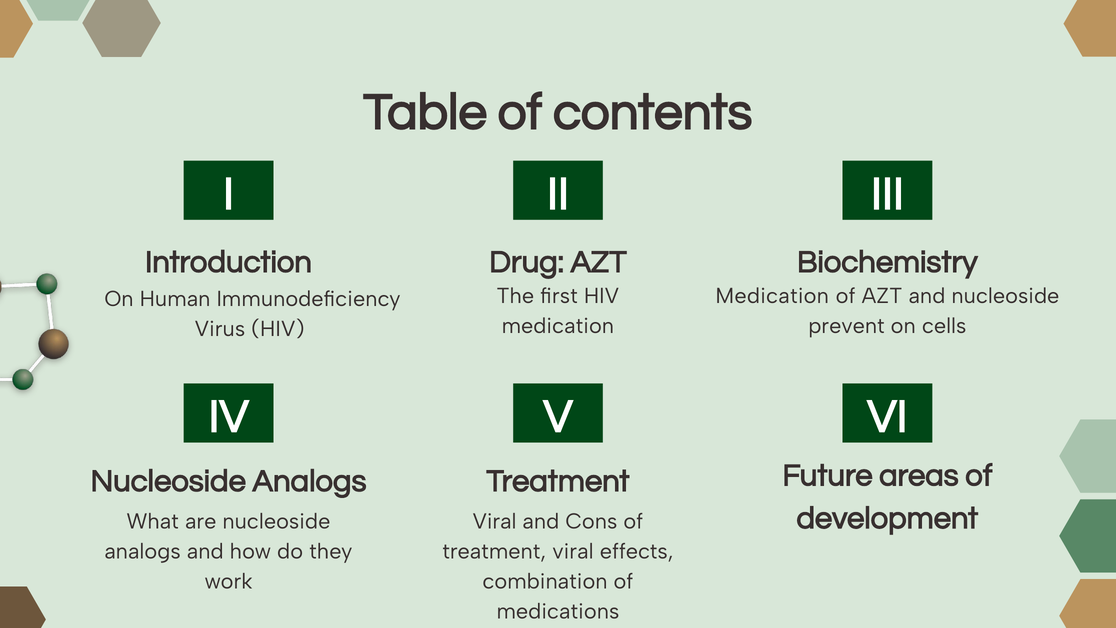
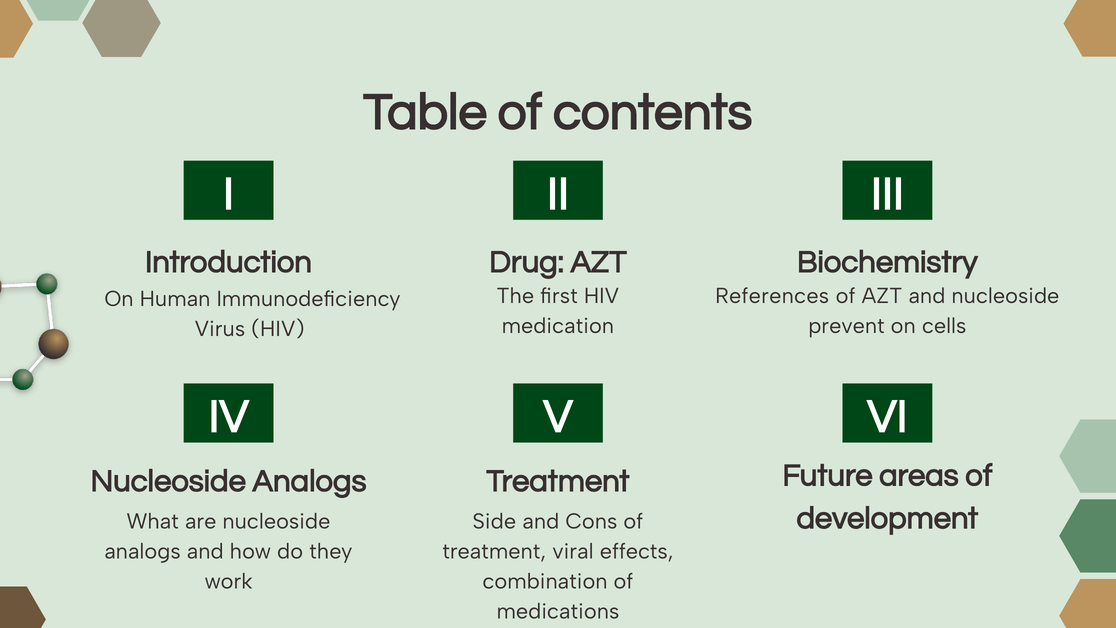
Medication at (772, 296): Medication -> References
Viral at (494, 522): Viral -> Side
